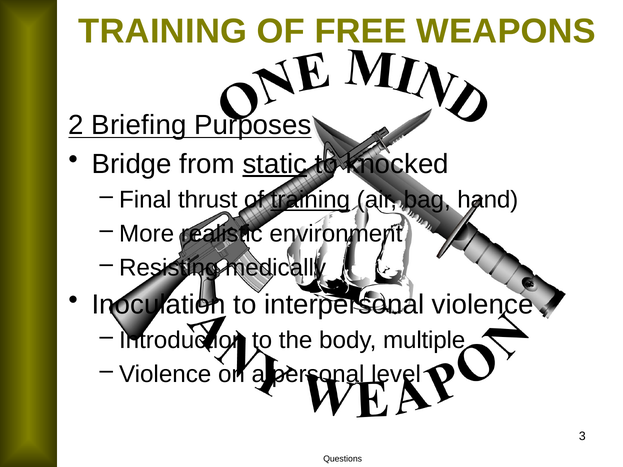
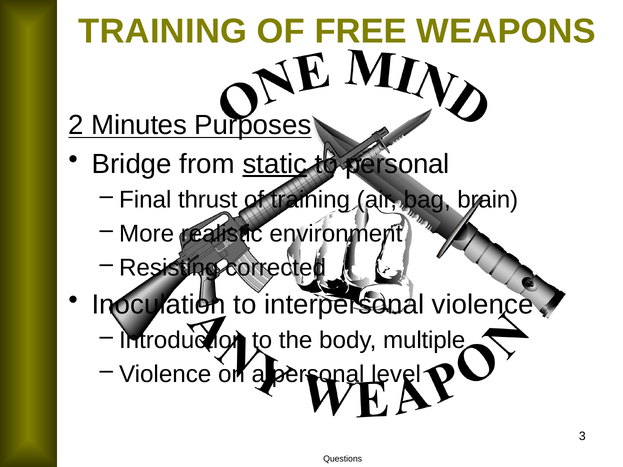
Briefing: Briefing -> Minutes
to knocked: knocked -> personal
training at (310, 200) underline: present -> none
hand: hand -> brain
medically: medically -> corrected
